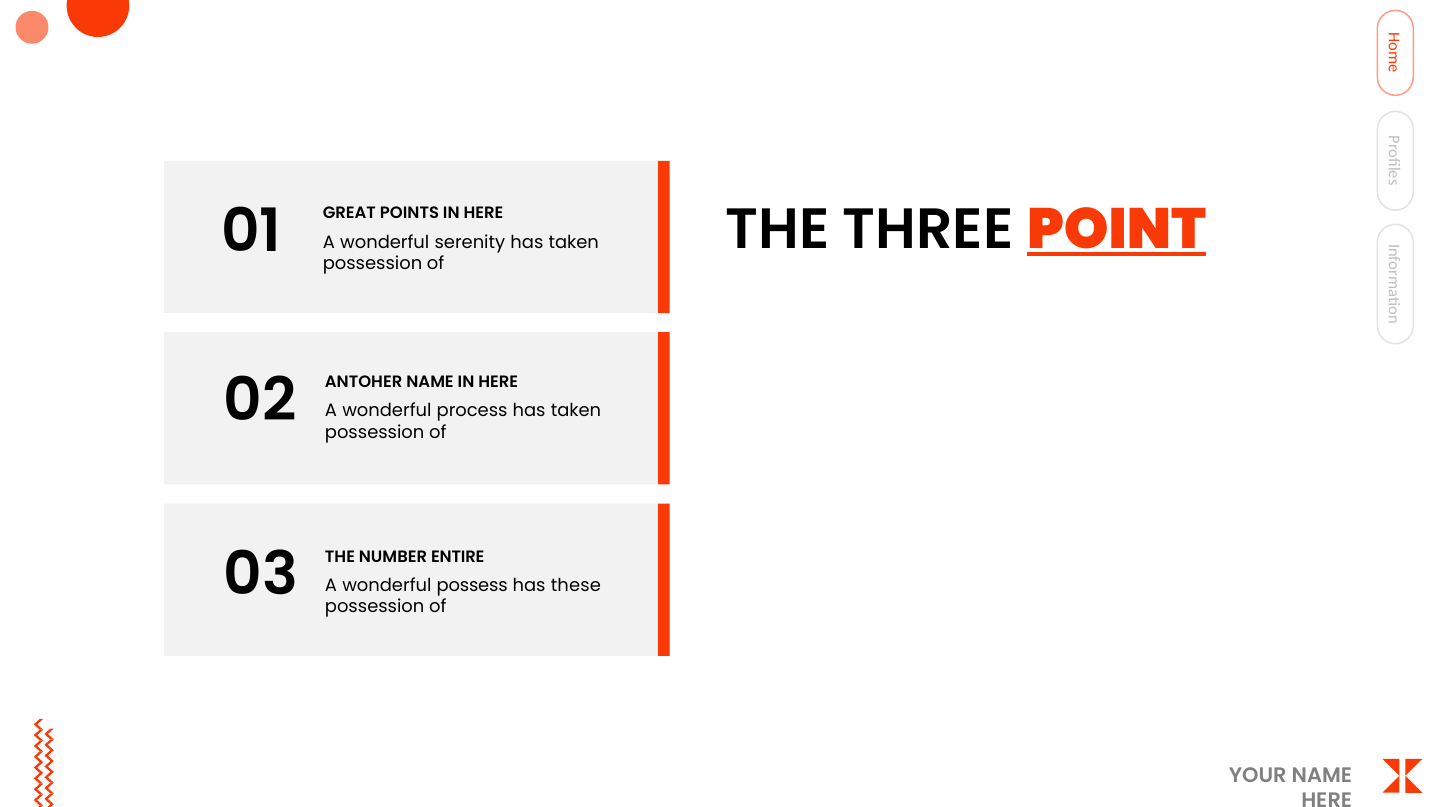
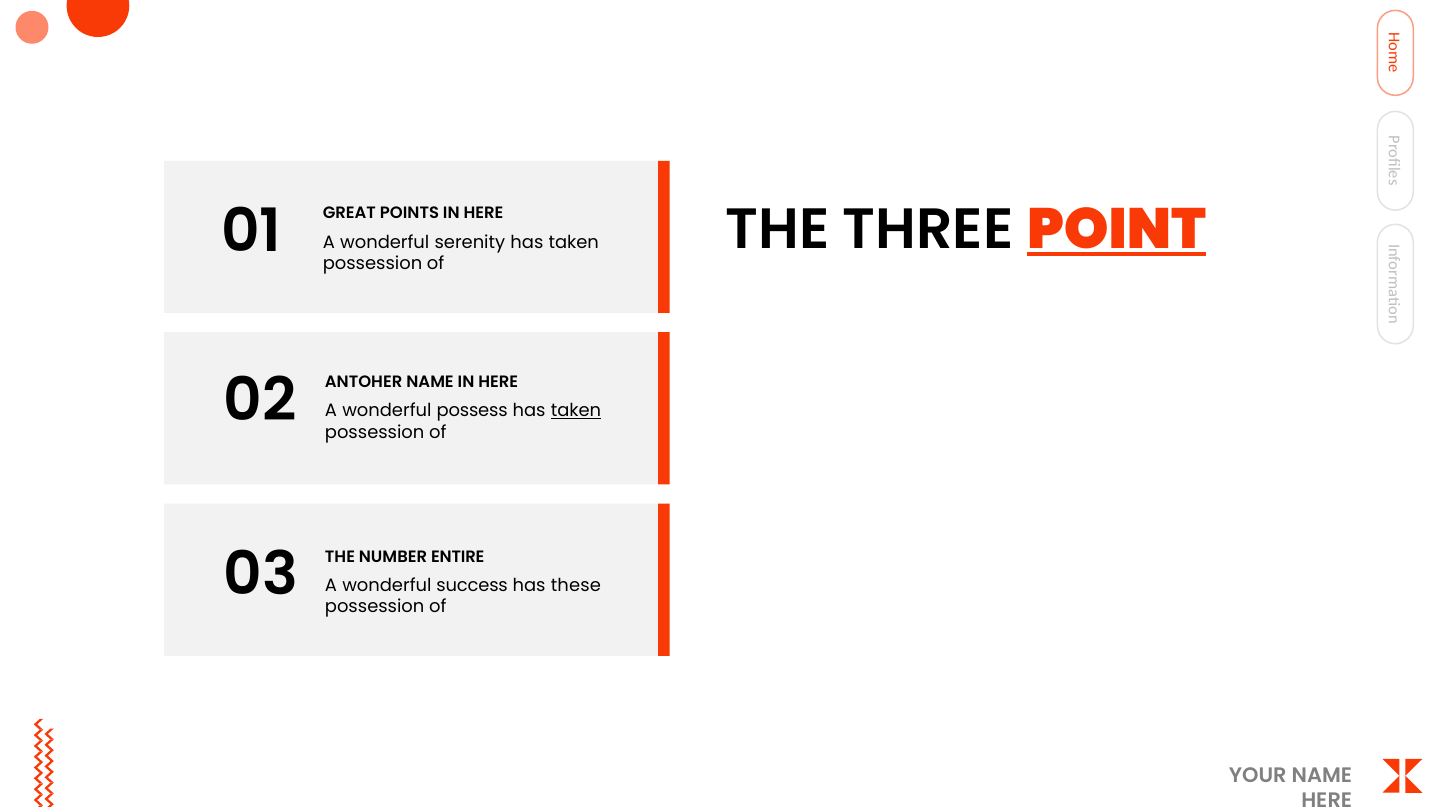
process: process -> possess
taken at (576, 411) underline: none -> present
possess: possess -> success
